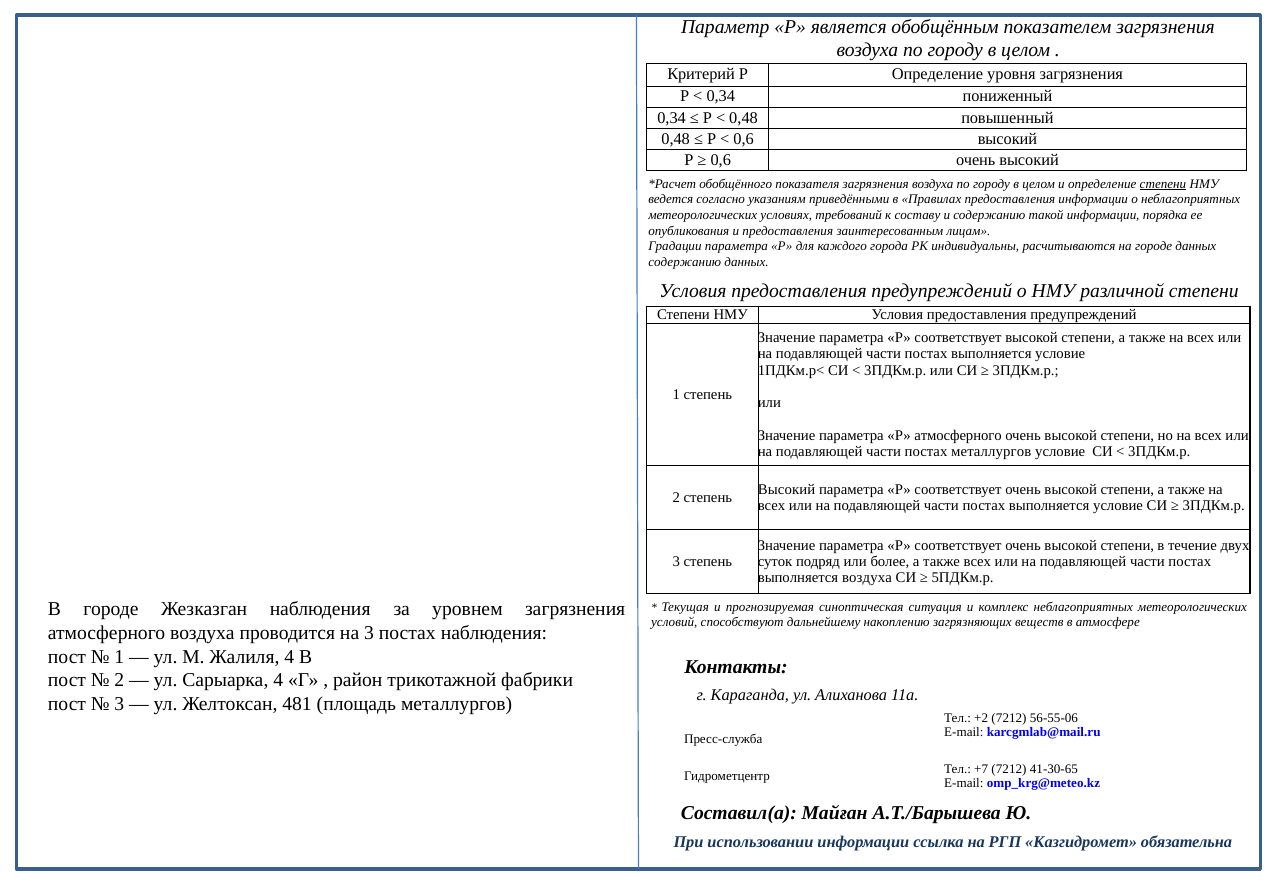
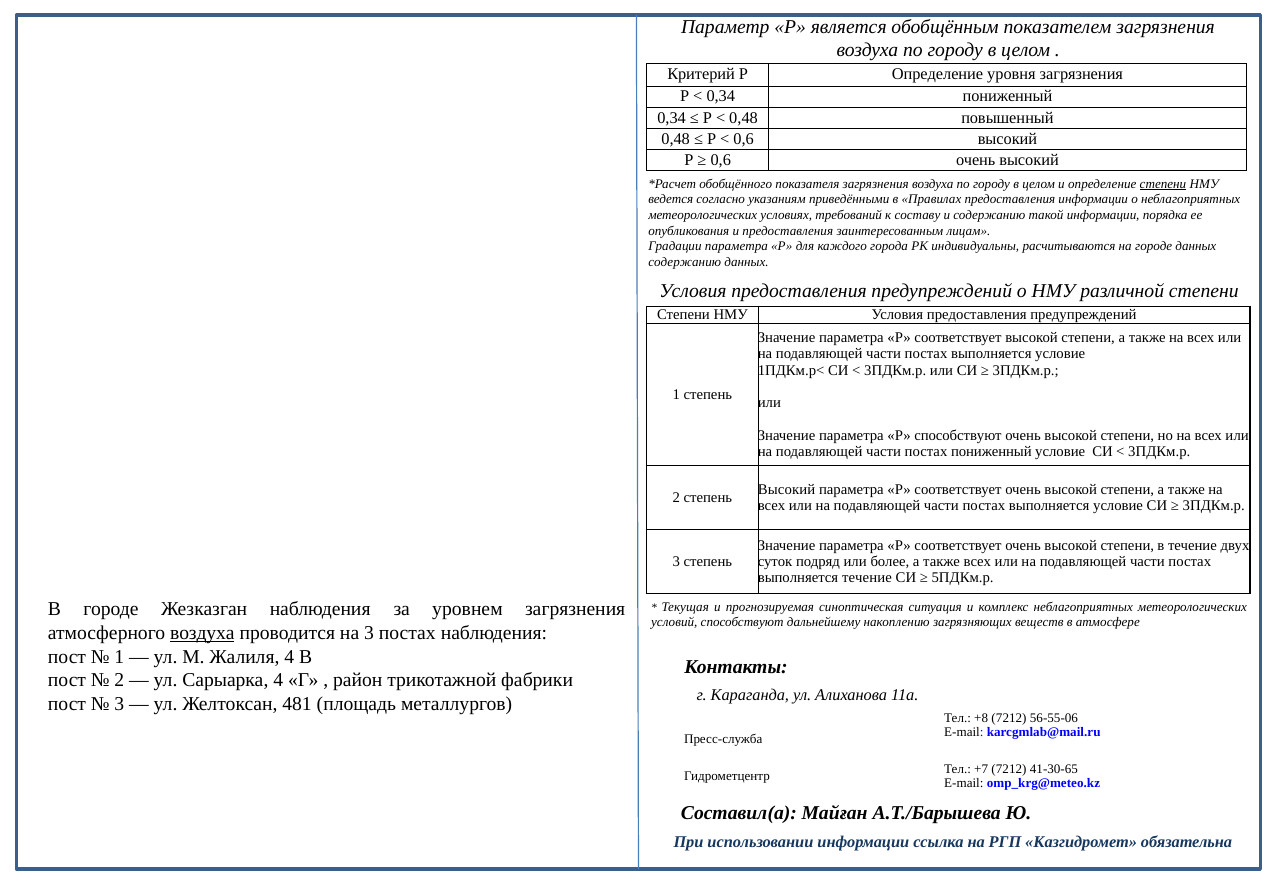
Р атмосферного: атмосферного -> способствуют
постах металлургов: металлургов -> пониженный
выполняется воздуха: воздуха -> течение
воздуха at (202, 633) underline: none -> present
+2: +2 -> +8
